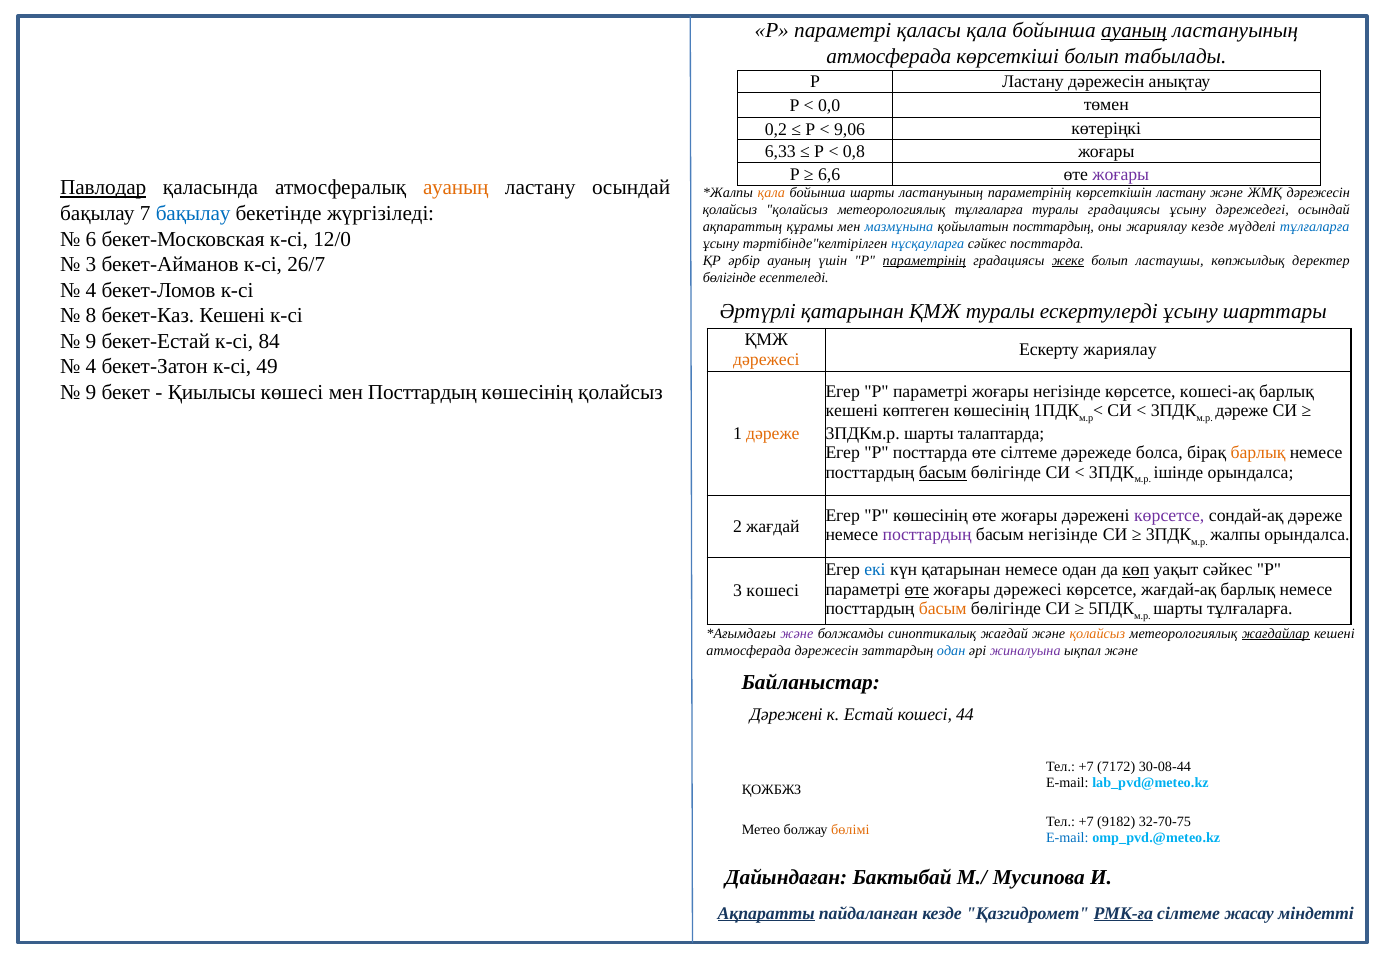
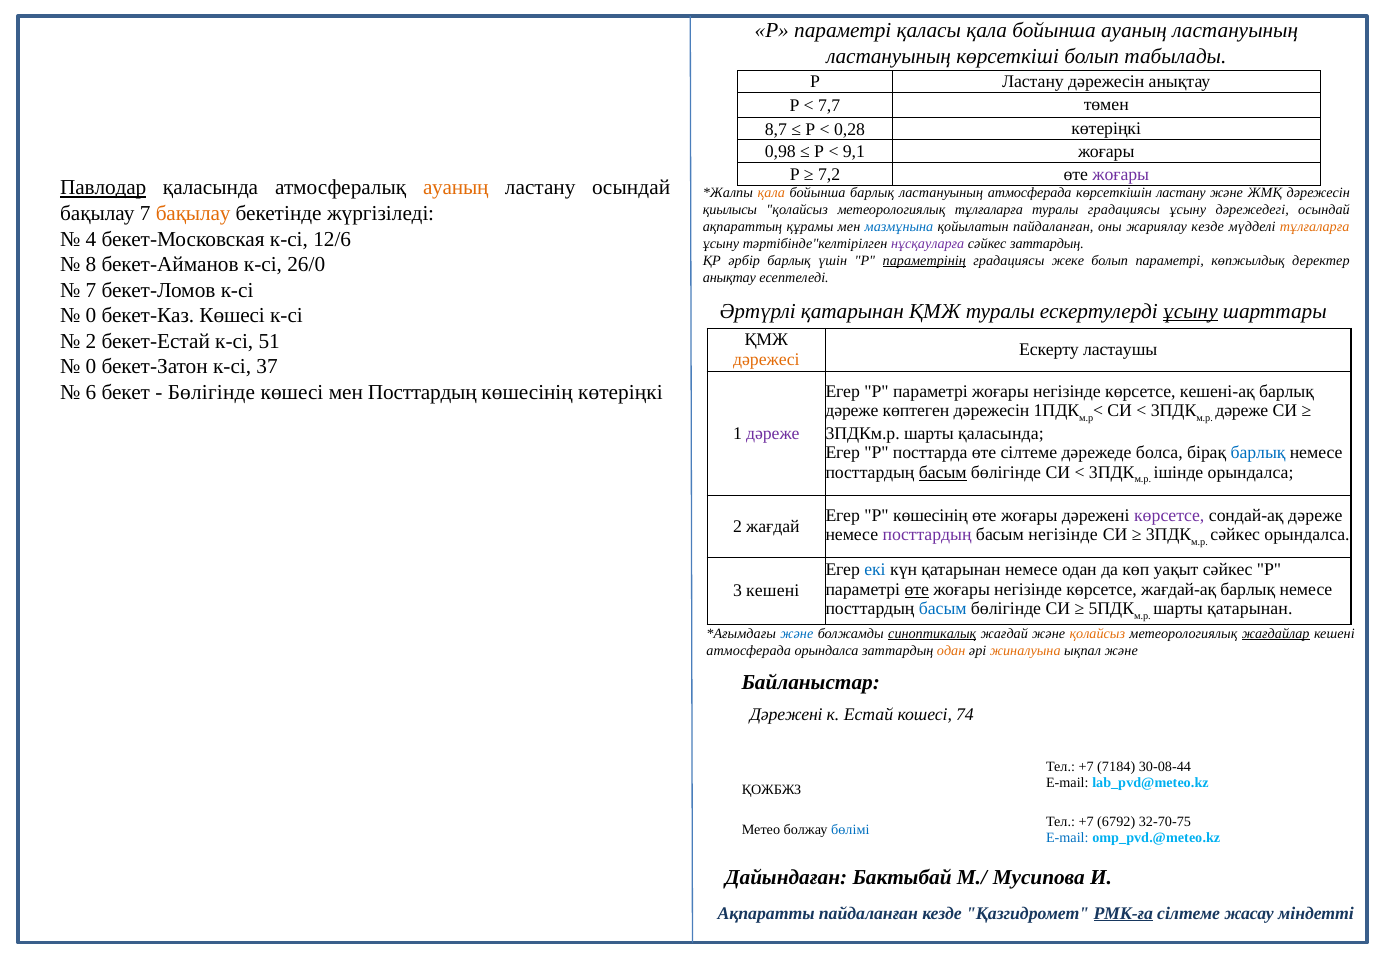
ауаның at (1134, 31) underline: present -> none
атмосферада at (889, 56): атмосферада -> ластануының
0,0: 0,0 -> 7,7
0,2: 0,2 -> 8,7
9,06: 9,06 -> 0,28
6,33: 6,33 -> 0,98
0,8: 0,8 -> 9,1
6,6: 6,6 -> 7,2
бойынша шарты: шарты -> барлық
ластануының параметрінің: параметрінің -> атмосферада
қолайсыз at (730, 210): қолайсыз -> қиылысы
бақылау at (193, 213) colour: blue -> orange
қойылатын посттардың: посттардың -> пайдаланған
тұлғаларға at (1315, 227) colour: blue -> orange
6: 6 -> 4
12/0: 12/0 -> 12/6
нұсқауларға colour: blue -> purple
сәйкес посттарда: посттарда -> заттардың
әрбір ауаның: ауаның -> барлық
жеке underline: present -> none
болып ластаушы: ластаушы -> параметрі
3 at (91, 265): 3 -> 8
26/7: 26/7 -> 26/0
бөлігінде at (729, 278): бөлігінде -> анықтау
4 at (91, 290): 4 -> 7
ұсыну at (1190, 311) underline: none -> present
8 at (91, 316): 8 -> 0
бекет-Каз Кешені: Кешені -> Көшесі
9 at (91, 341): 9 -> 2
84: 84 -> 51
Ескерту жариялау: жариялау -> ластаушы
4 at (91, 367): 4 -> 0
49: 49 -> 37
9 at (91, 392): 9 -> 6
Қиылысы at (212, 392): Қиылысы -> Бөлігінде
көшесінің қолайсыз: қолайсыз -> көтеріңкі
кошесi-ақ: кошесi-ақ -> кешені-ақ
кешені at (852, 411): кешені -> дәреже
көптеген көшесінің: көшесінің -> дәрежесін
дәреже at (773, 433) colour: orange -> purple
шарты талаптарда: талаптарда -> қаласында
барлық at (1258, 453) colour: orange -> blue
жалпы at (1235, 535): жалпы -> сәйкес
көп underline: present -> none
дәрежесі at (1028, 589): дәрежесі -> негізінде
3 кошесi: кошесi -> кешені
басым at (943, 609) colour: orange -> blue
шарты тұлғаларға: тұлғаларға -> қатарынан
және at (797, 633) colour: purple -> blue
синоптикалық underline: none -> present
атмосферада дәрежесін: дәрежесін -> орындалса
одан at (951, 650) colour: blue -> orange
жиналуына colour: purple -> orange
44: 44 -> 74
7172: 7172 -> 7184
9182: 9182 -> 6792
бөлімі colour: orange -> blue
Ақпаратты underline: present -> none
